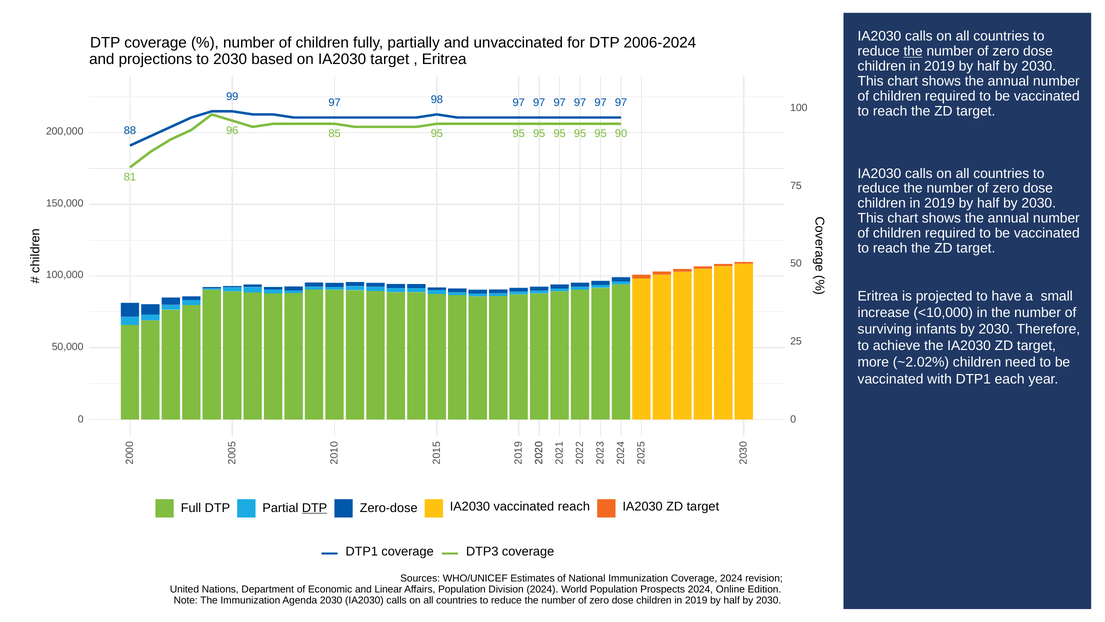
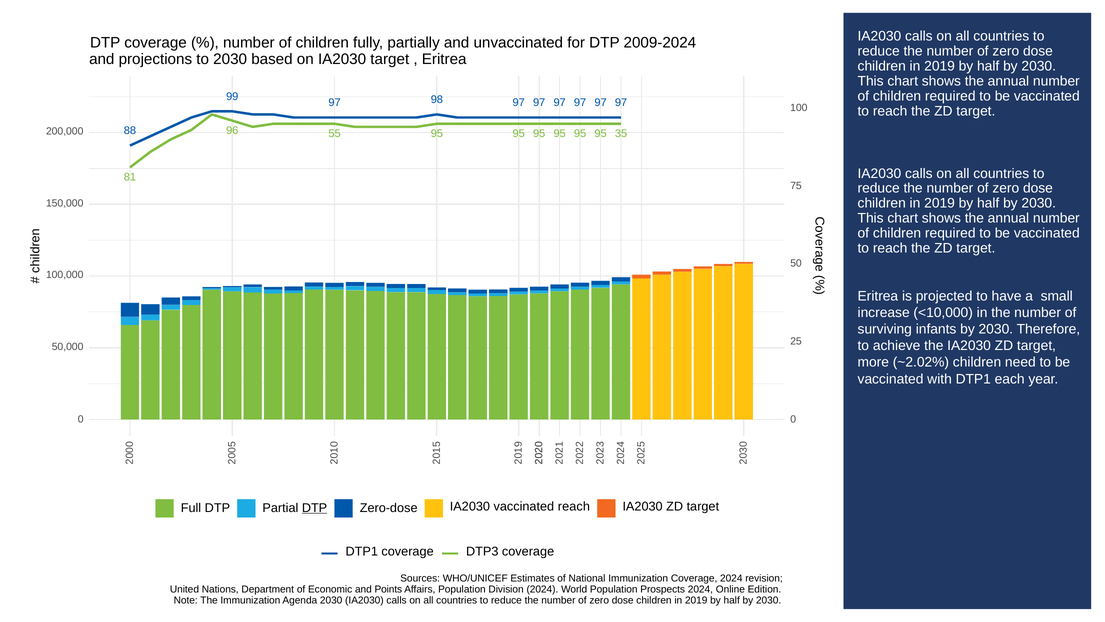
2006-2024: 2006-2024 -> 2009-2024
the at (913, 51) underline: present -> none
85: 85 -> 55
90: 90 -> 35
Linear: Linear -> Points
